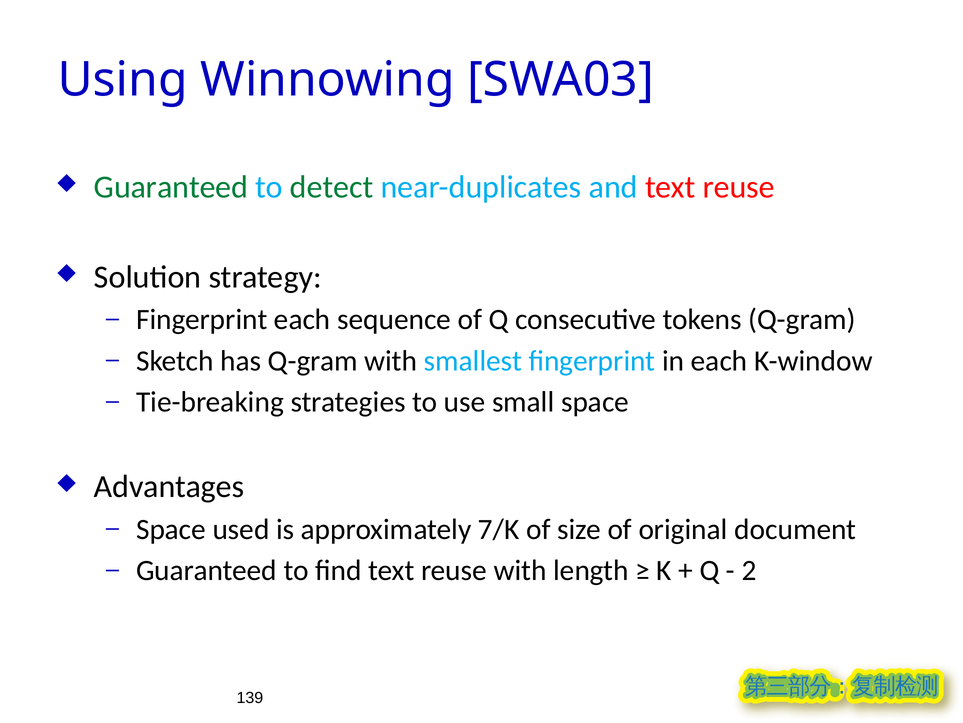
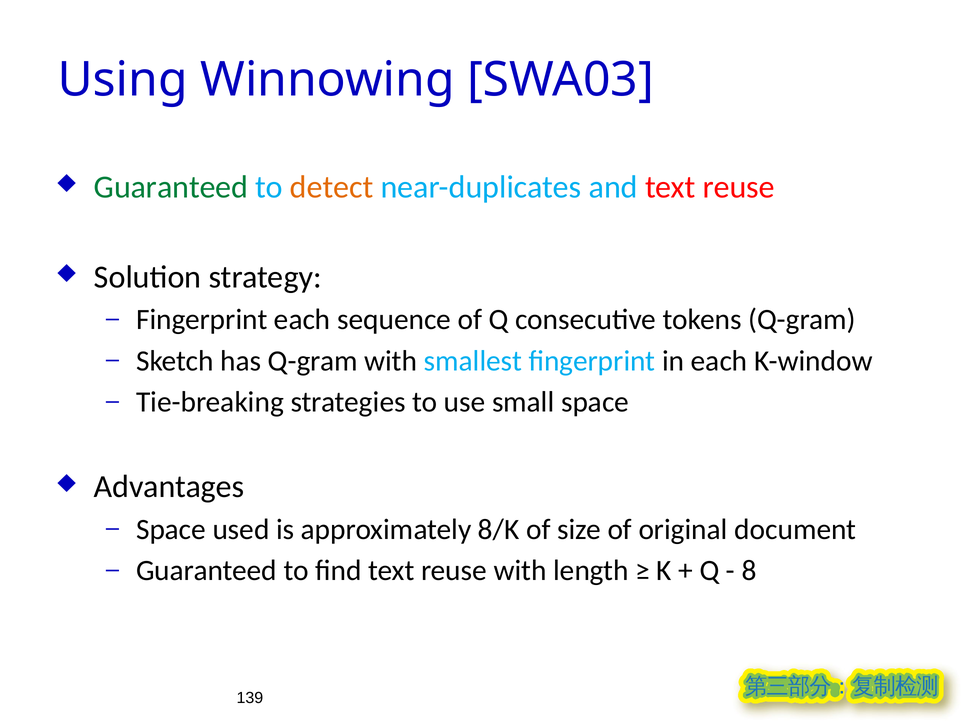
detect colour: green -> orange
7/K: 7/K -> 8/K
2: 2 -> 8
